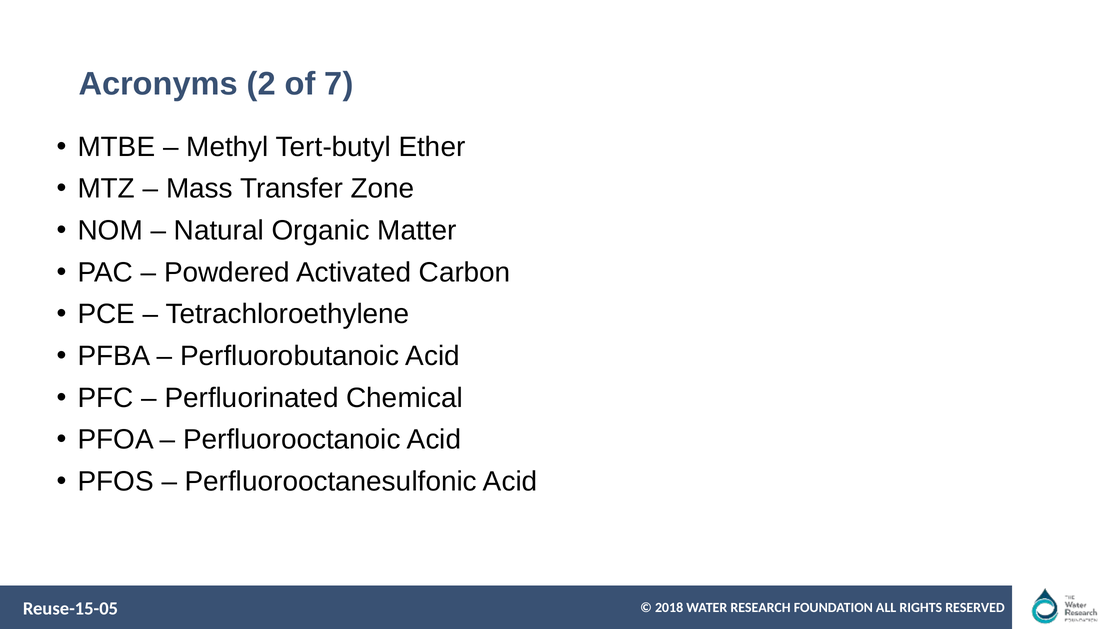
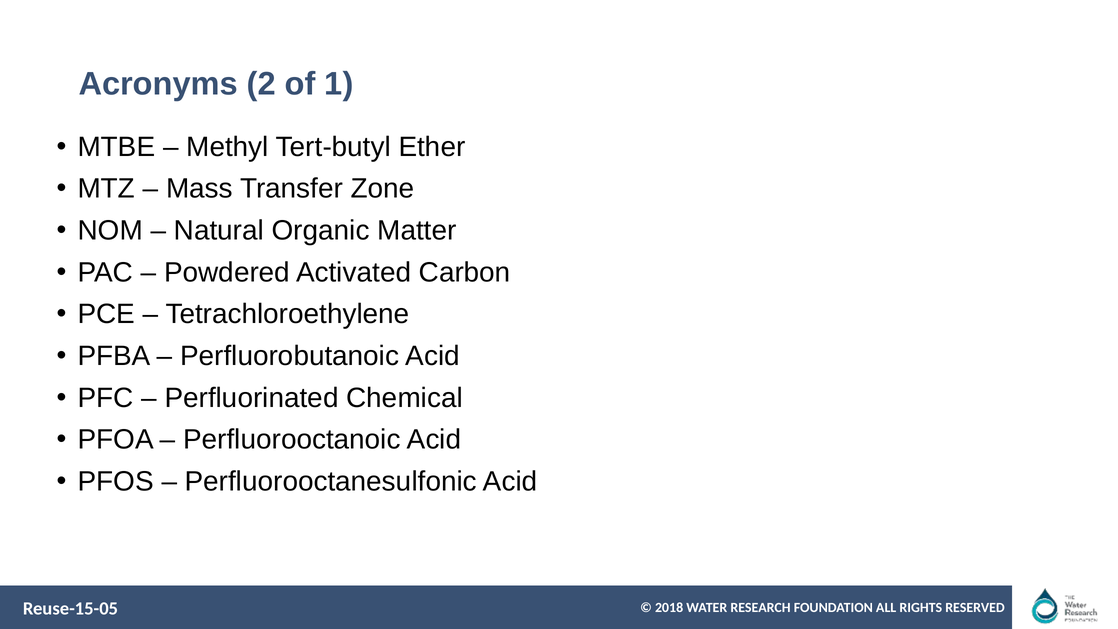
7: 7 -> 1
